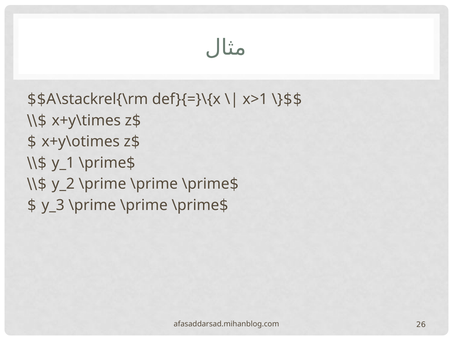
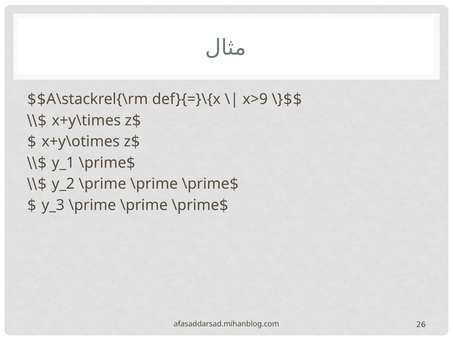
x>1: x>1 -> x>9
